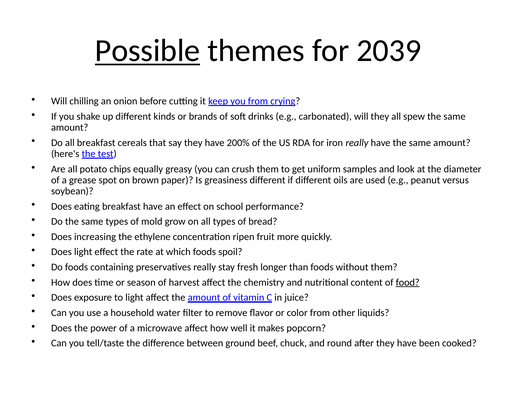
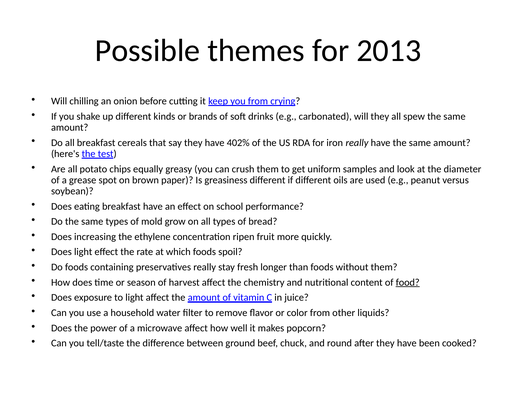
Possible underline: present -> none
2039: 2039 -> 2013
200%: 200% -> 402%
